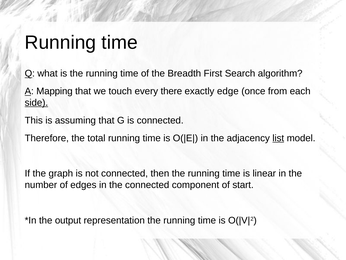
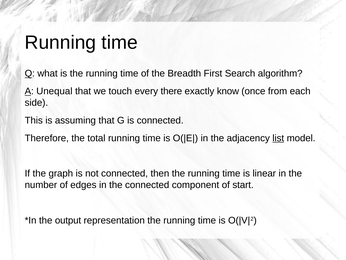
Mapping: Mapping -> Unequal
edge: edge -> know
side underline: present -> none
